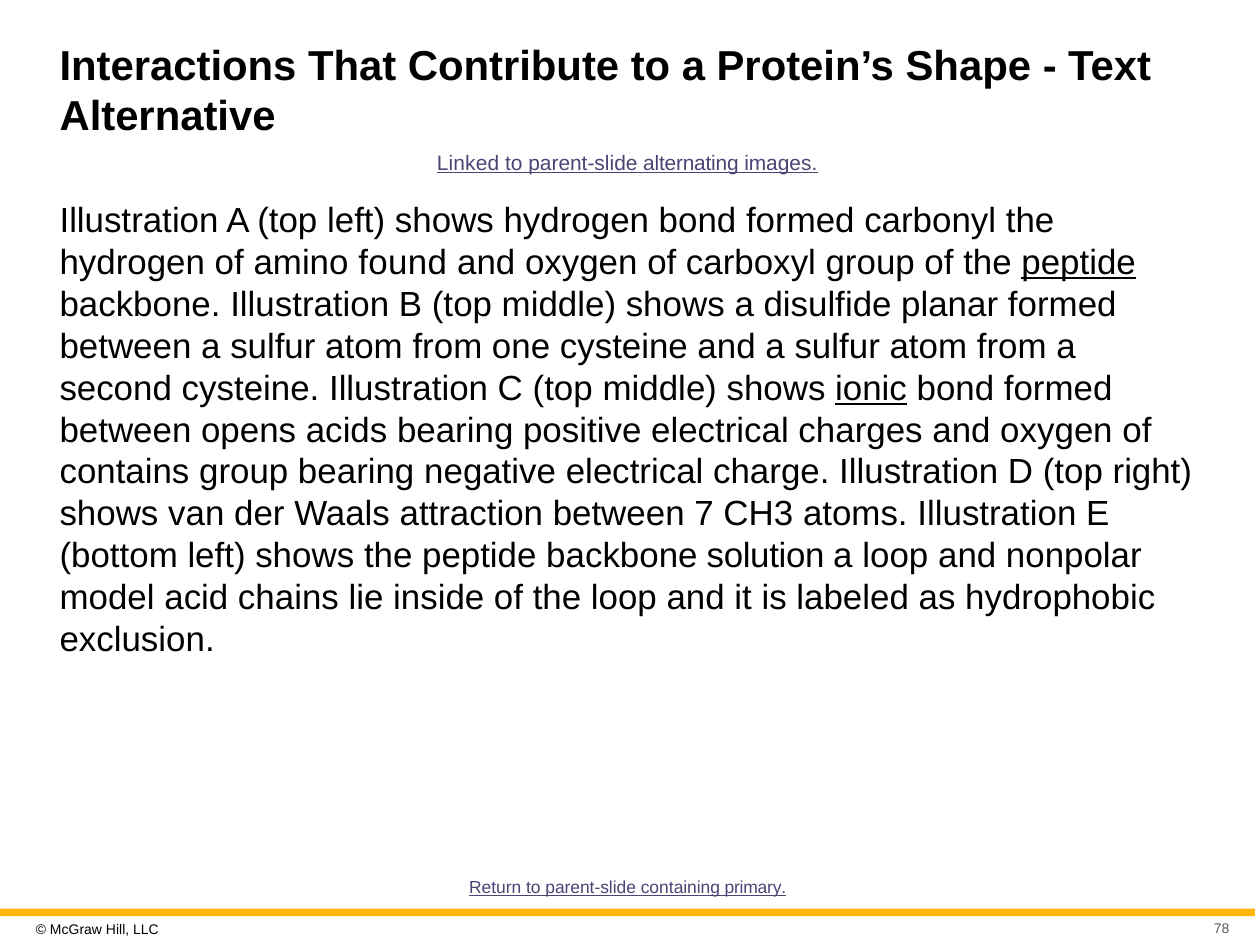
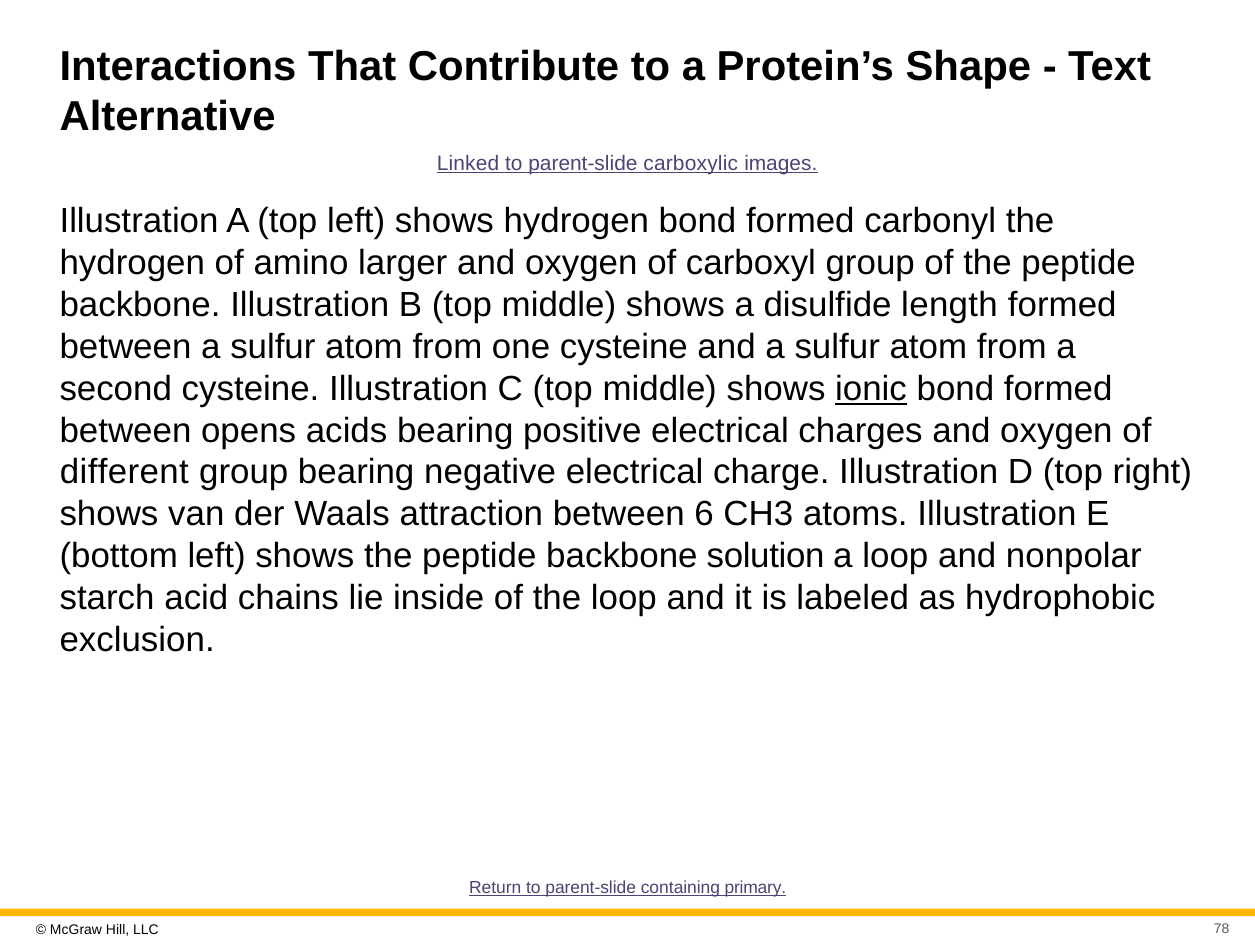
alternating: alternating -> carboxylic
found: found -> larger
peptide at (1079, 263) underline: present -> none
planar: planar -> length
contains: contains -> different
7: 7 -> 6
model: model -> starch
